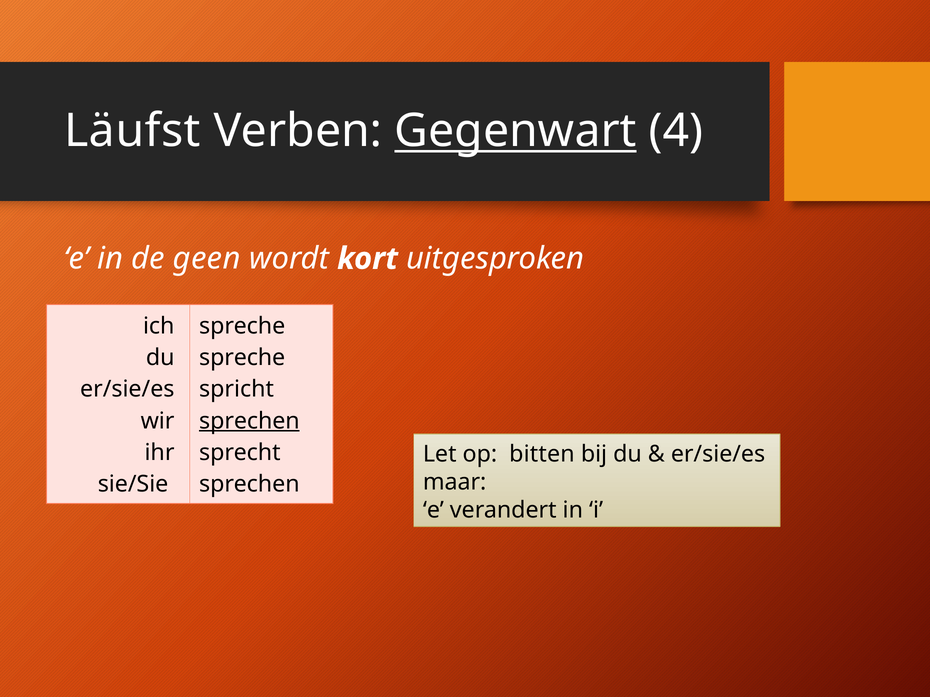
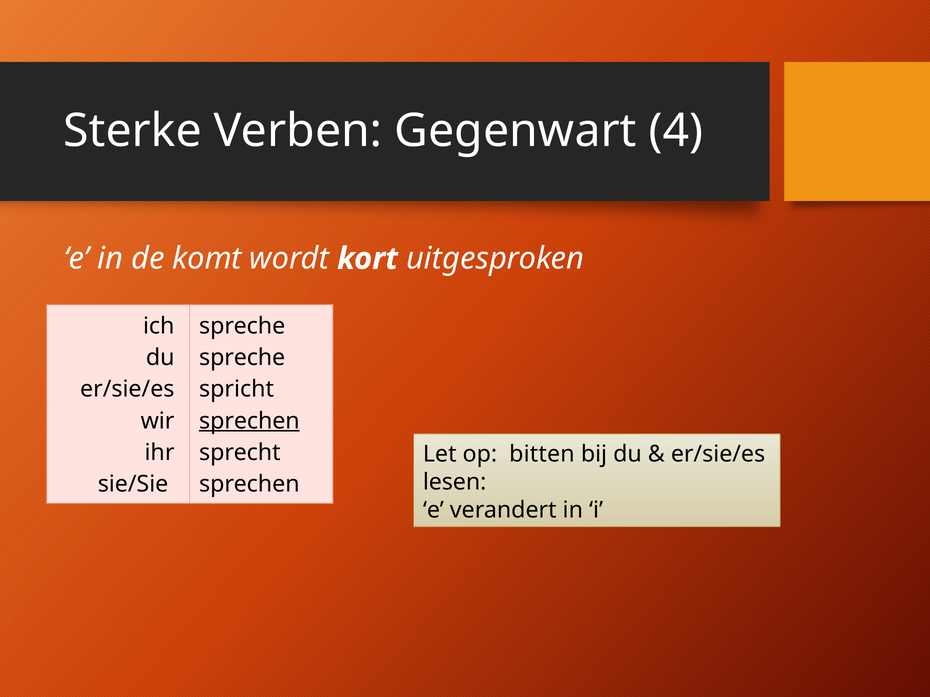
Läufst: Läufst -> Sterke
Gegenwart underline: present -> none
geen: geen -> komt
maar: maar -> lesen
